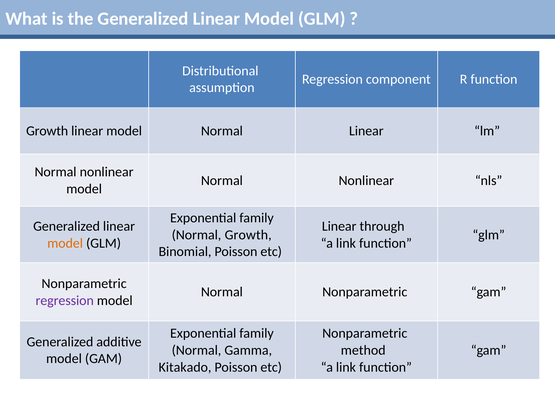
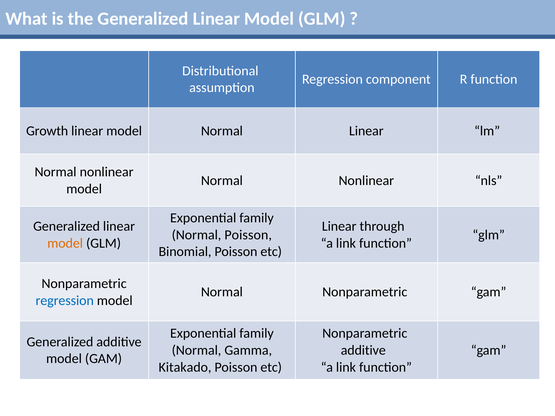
Normal Growth: Growth -> Poisson
regression at (65, 301) colour: purple -> blue
method at (363, 350): method -> additive
